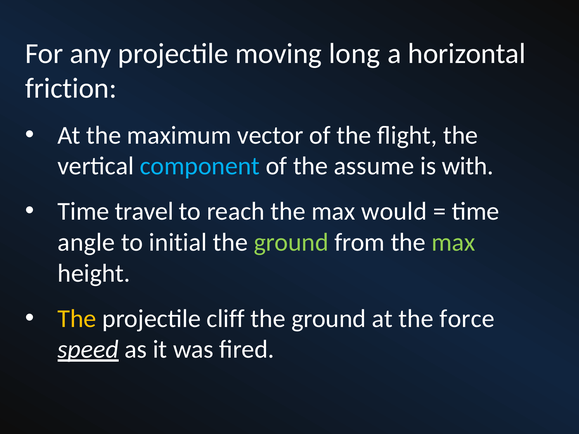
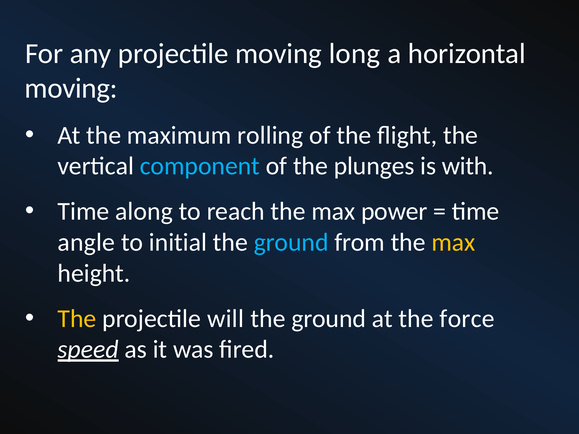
friction at (71, 88): friction -> moving
vector: vector -> rolling
assume: assume -> plunges
travel: travel -> along
would: would -> power
ground at (291, 242) colour: light green -> light blue
max at (453, 242) colour: light green -> yellow
cliff: cliff -> will
